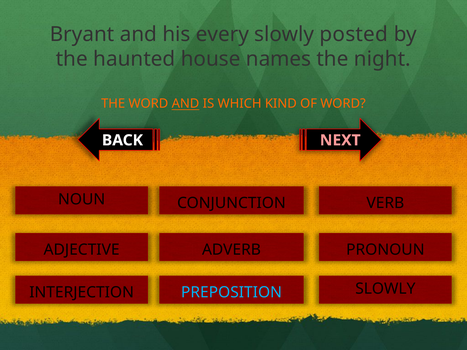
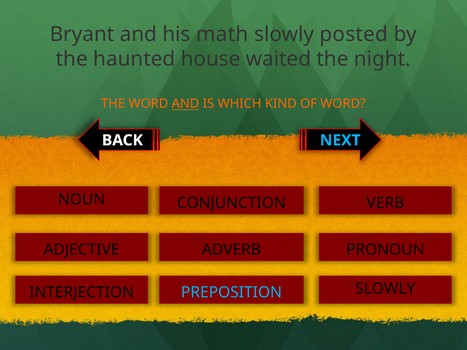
every: every -> math
names: names -> waited
NEXT colour: pink -> light blue
